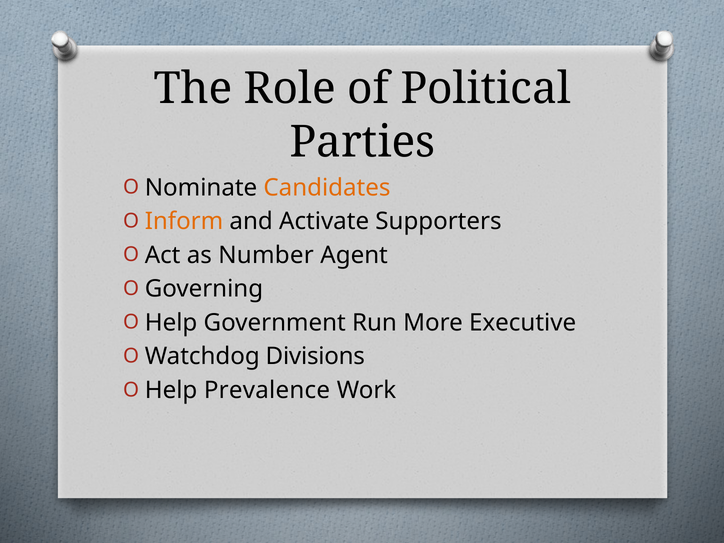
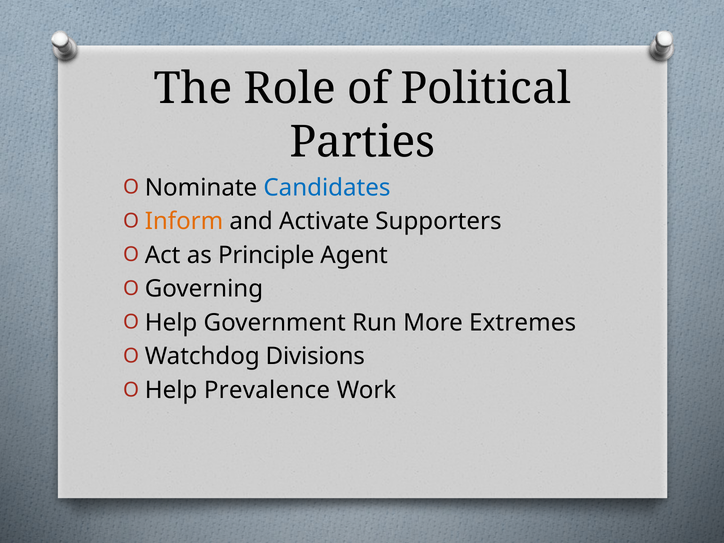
Candidates colour: orange -> blue
Number: Number -> Principle
Executive: Executive -> Extremes
